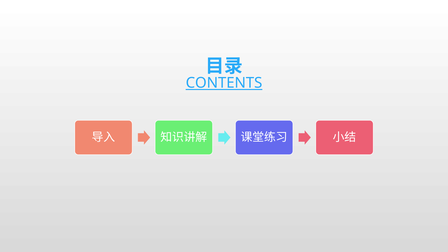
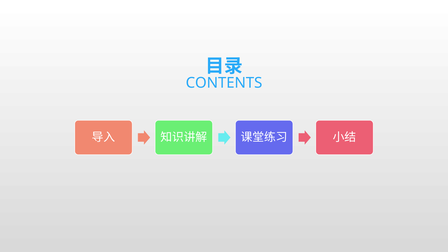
CONTENTS underline: present -> none
